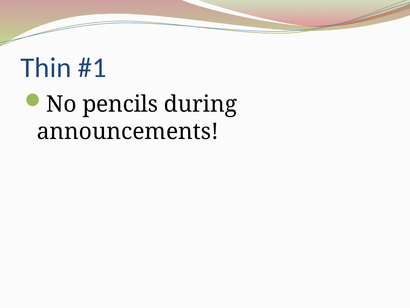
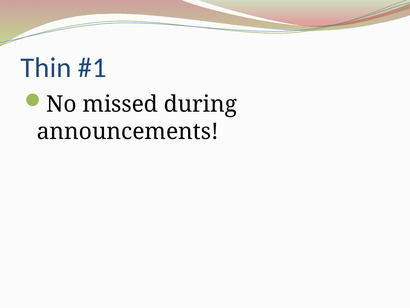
pencils: pencils -> missed
